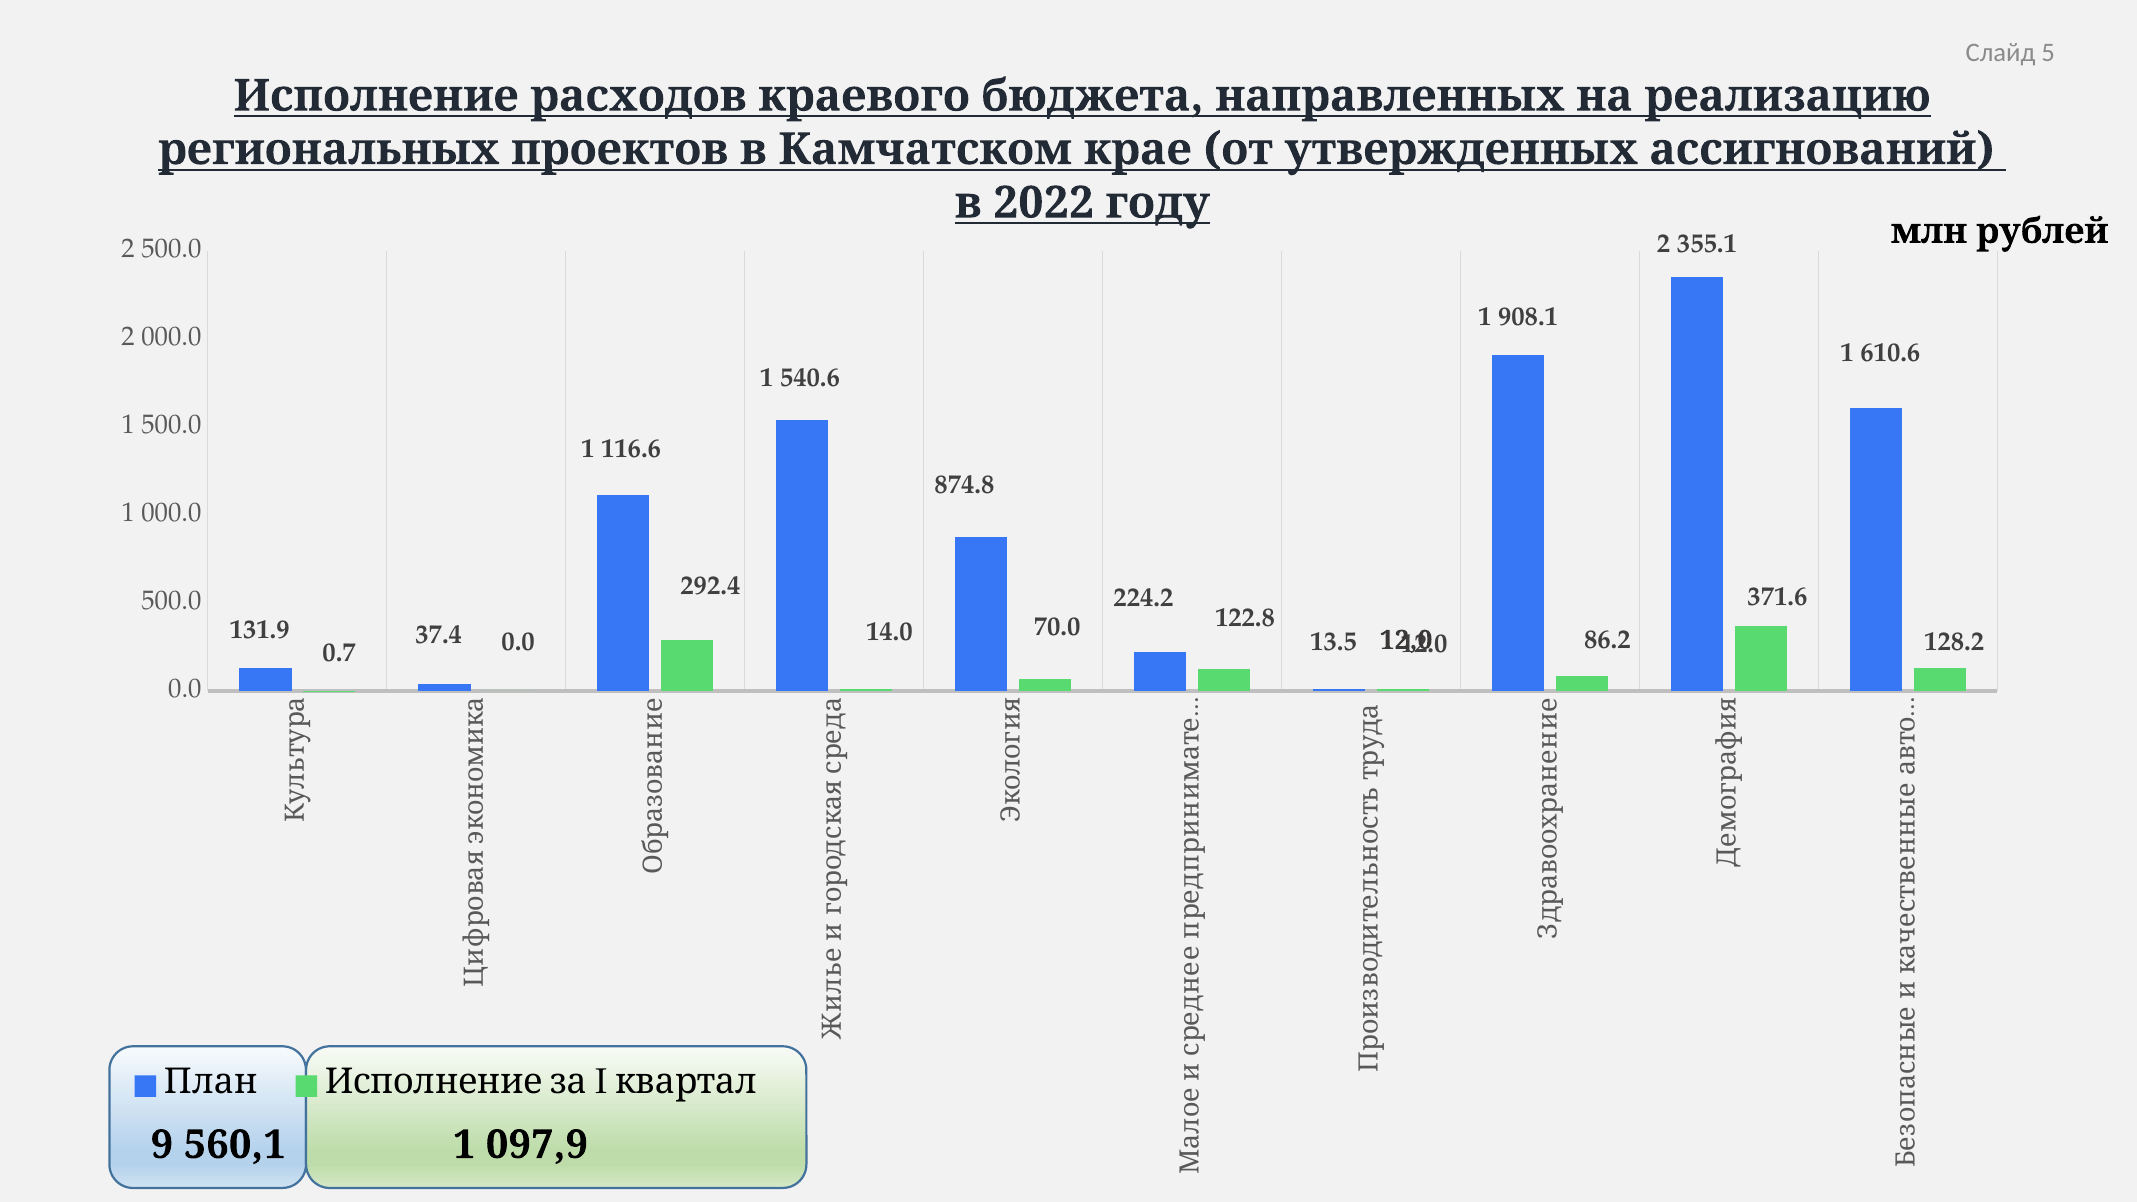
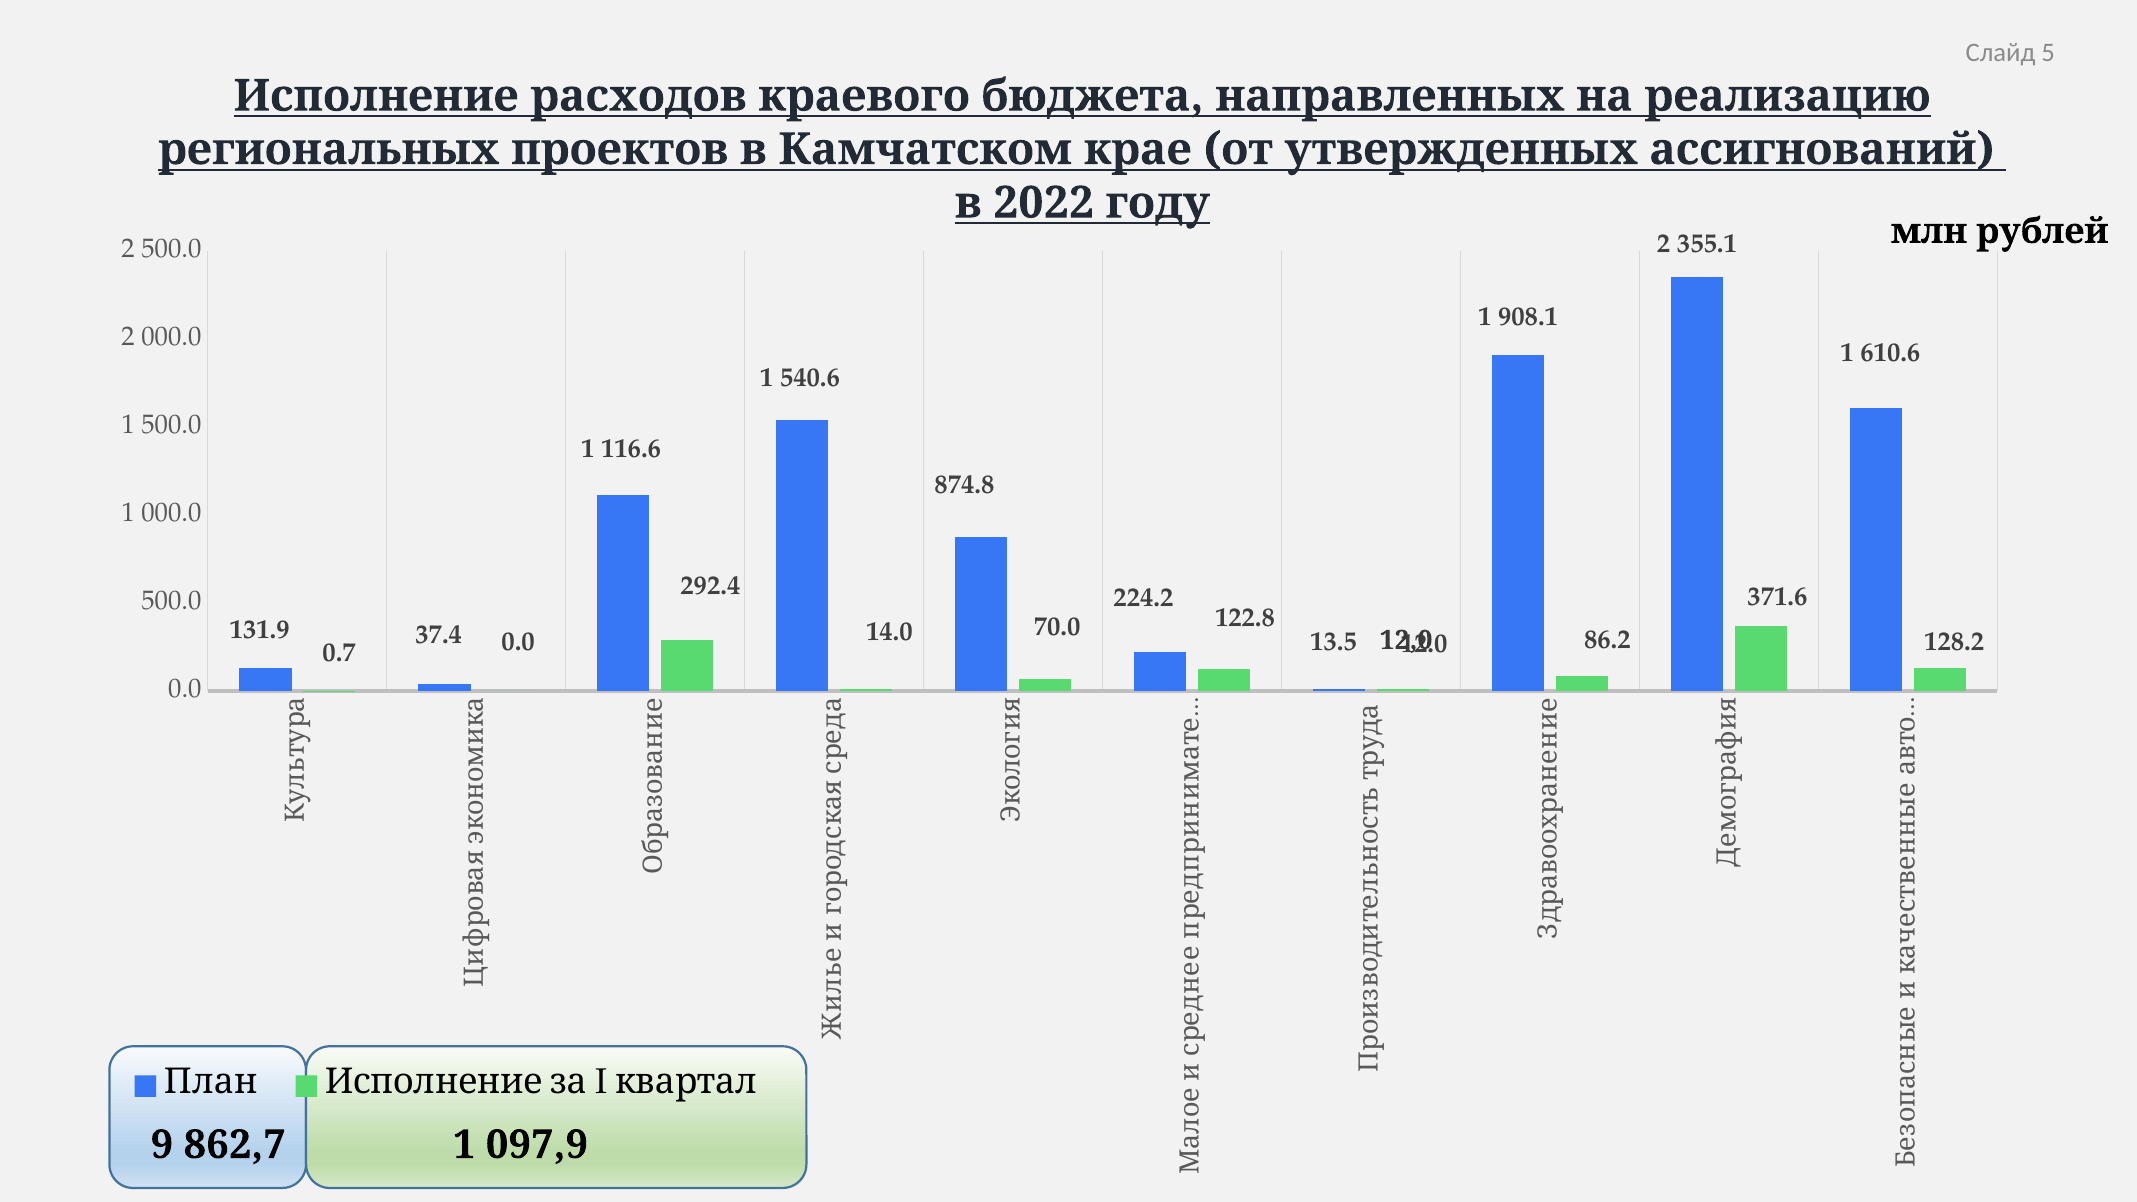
560,1: 560,1 -> 862,7
